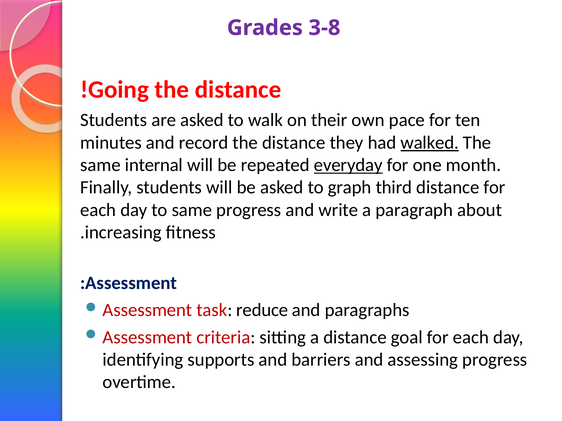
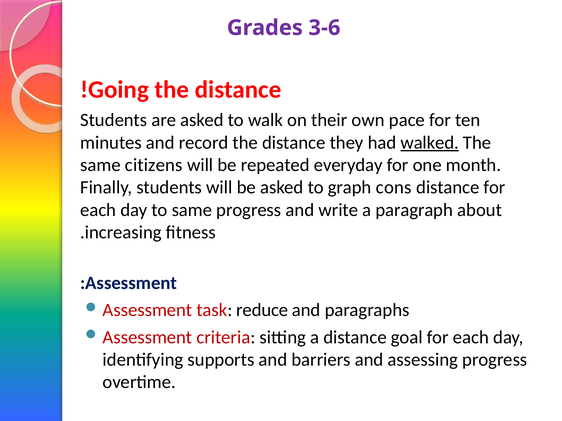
3-8: 3-8 -> 3-6
internal: internal -> citizens
everyday underline: present -> none
third: third -> cons
